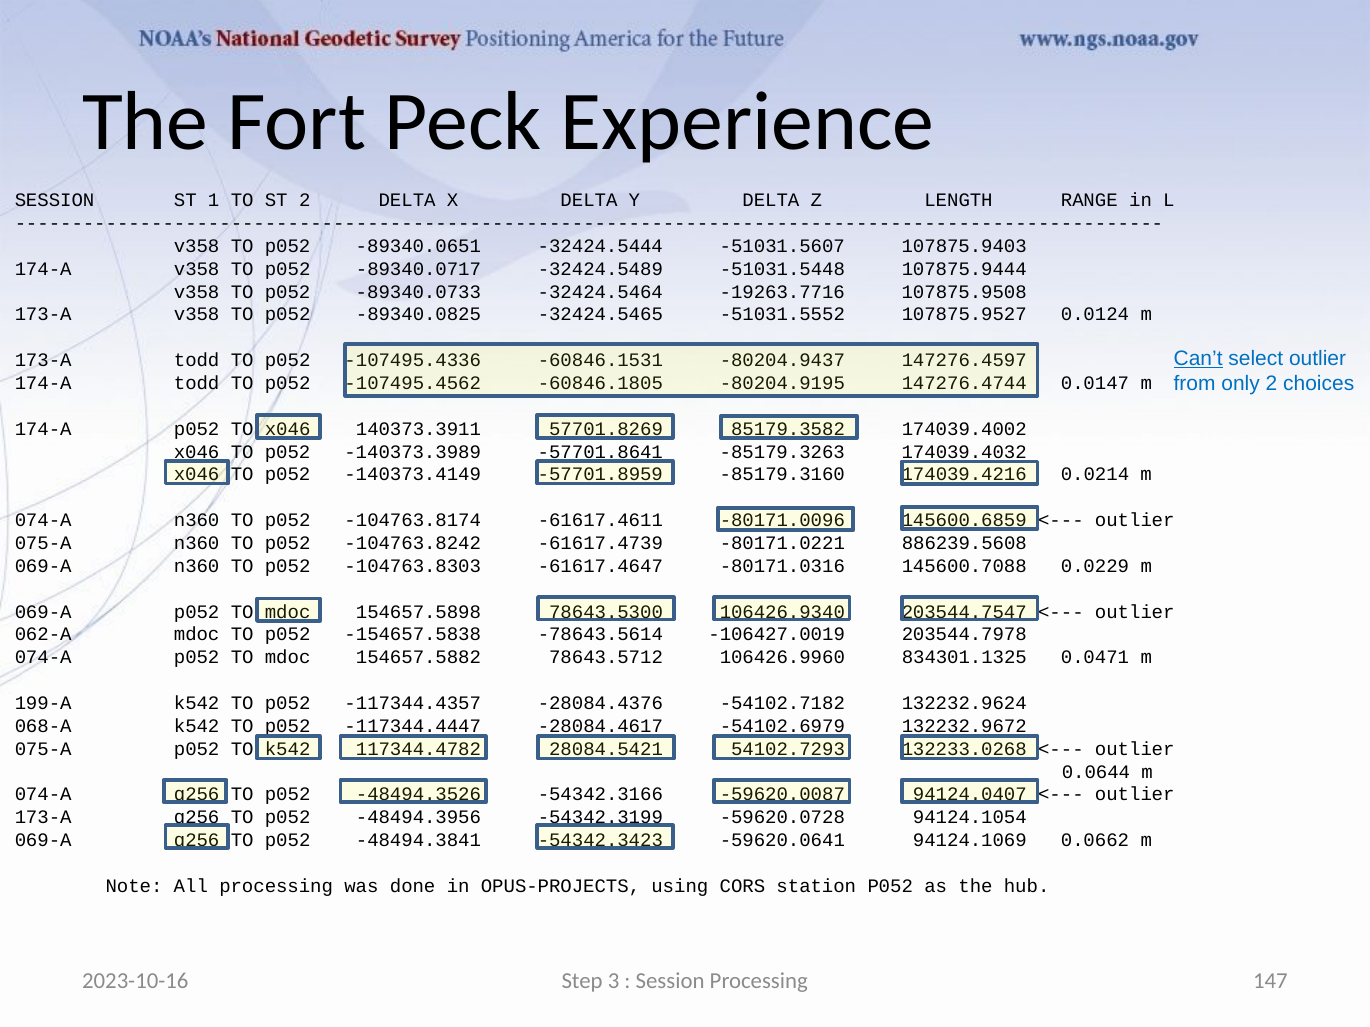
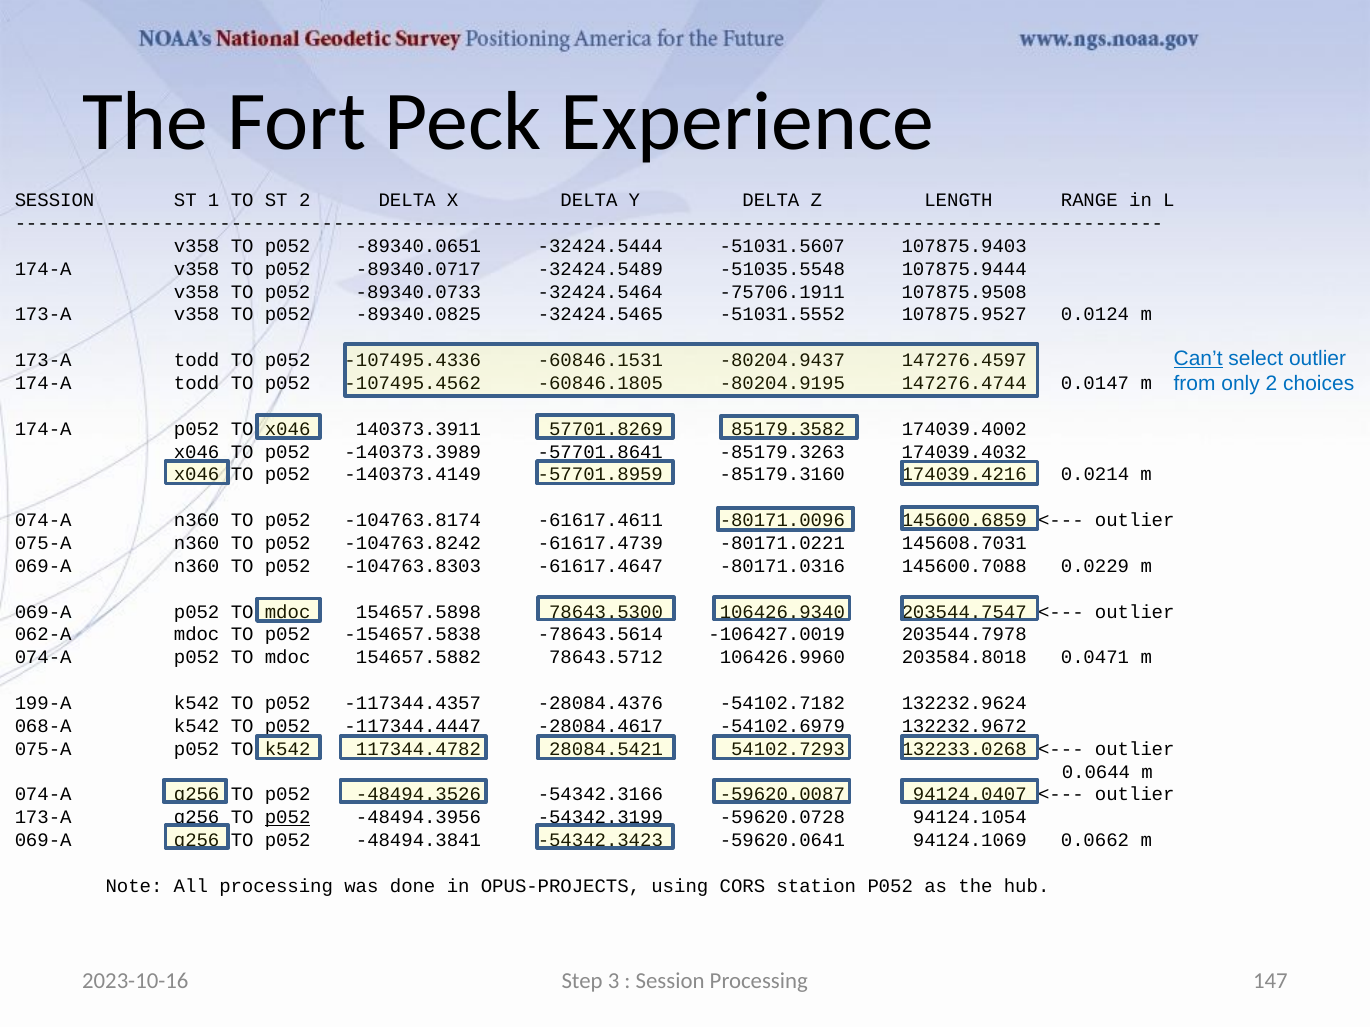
-51031.5448: -51031.5448 -> -51035.5548
-19263.7716: -19263.7716 -> -75706.1911
886239.5608: 886239.5608 -> 145608.7031
834301.1325: 834301.1325 -> 203584.8018
p052 at (288, 818) underline: none -> present
